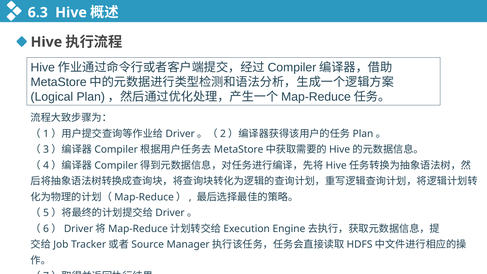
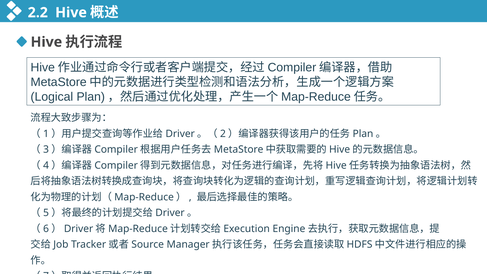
6.3: 6.3 -> 2.2
